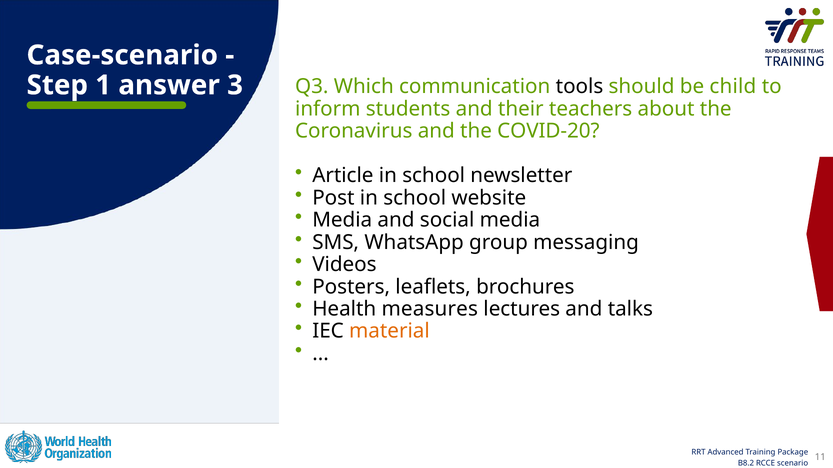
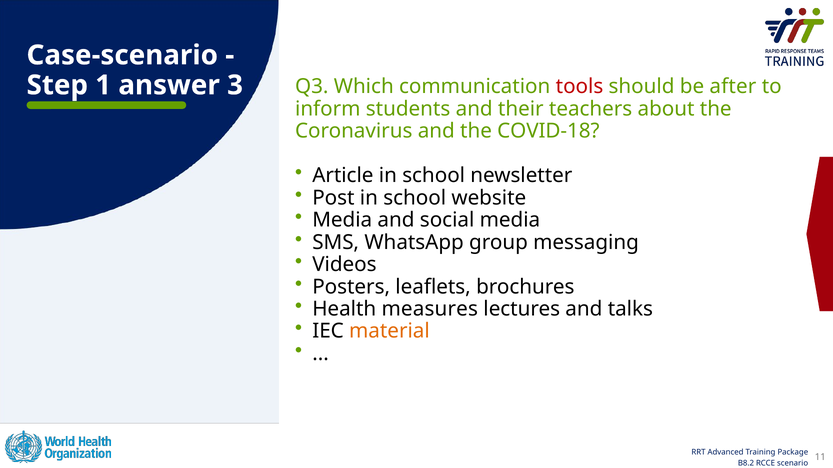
tools colour: black -> red
child: child -> after
COVID-20: COVID-20 -> COVID-18
